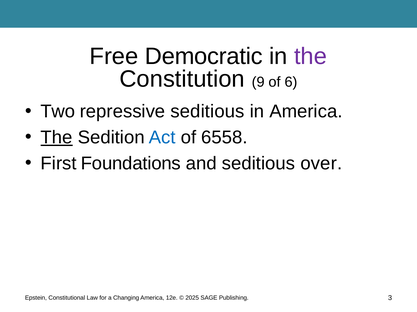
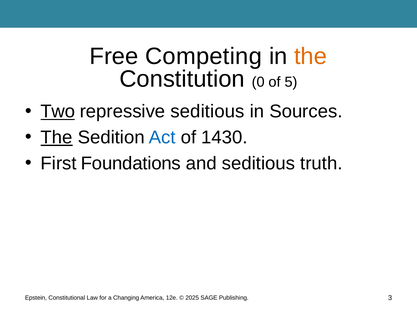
Democratic: Democratic -> Competing
the at (311, 56) colour: purple -> orange
9: 9 -> 0
6: 6 -> 5
Two underline: none -> present
in America: America -> Sources
6558: 6558 -> 1430
over: over -> truth
